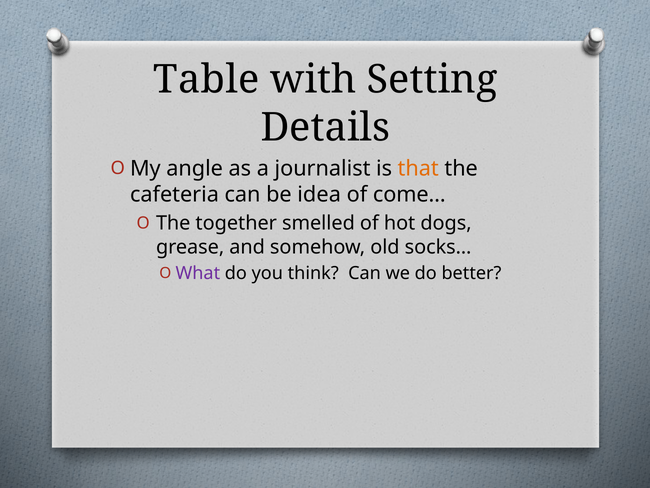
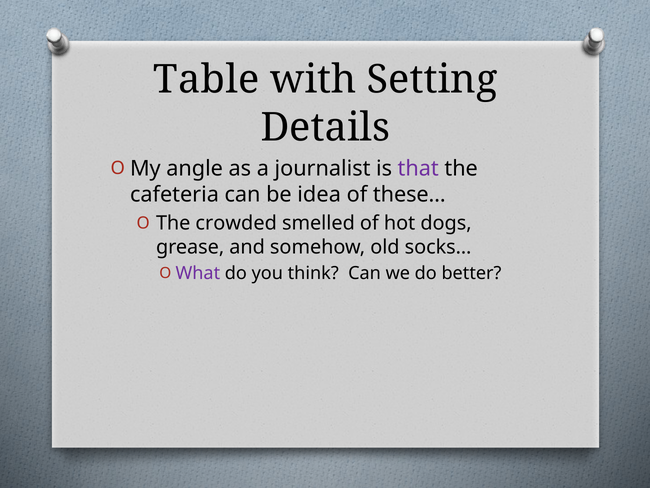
that colour: orange -> purple
come…: come… -> these…
together: together -> crowded
